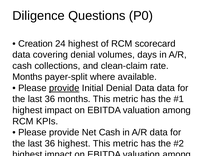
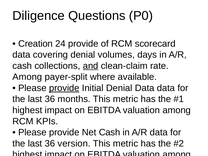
24 highest: highest -> provide
and underline: none -> present
Months at (27, 77): Months -> Among
36 highest: highest -> version
